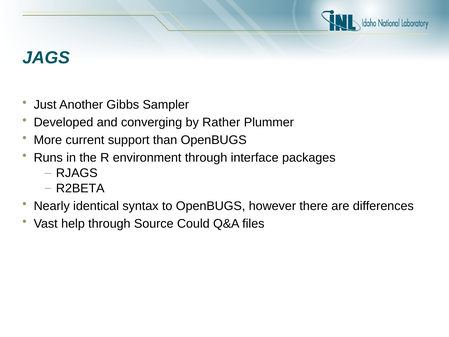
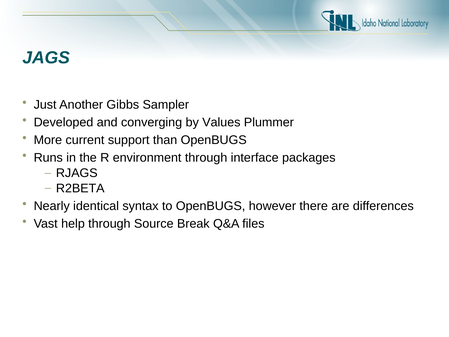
Rather: Rather -> Values
Could: Could -> Break
